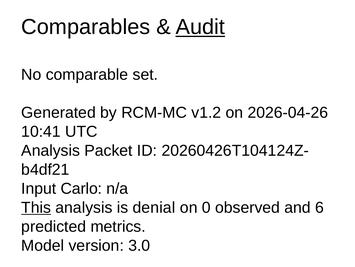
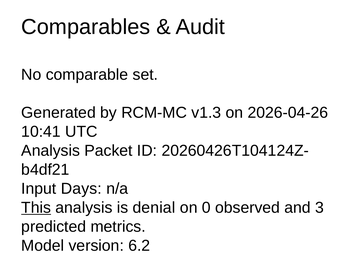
Audit underline: present -> none
v1.2: v1.2 -> v1.3
Carlo: Carlo -> Days
6: 6 -> 3
3.0: 3.0 -> 6.2
